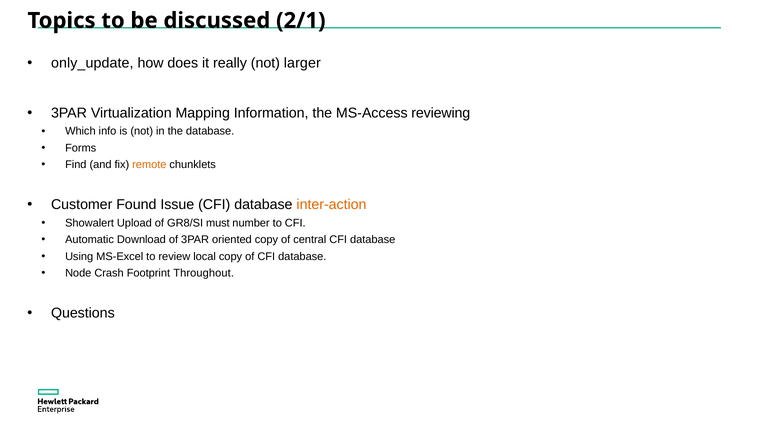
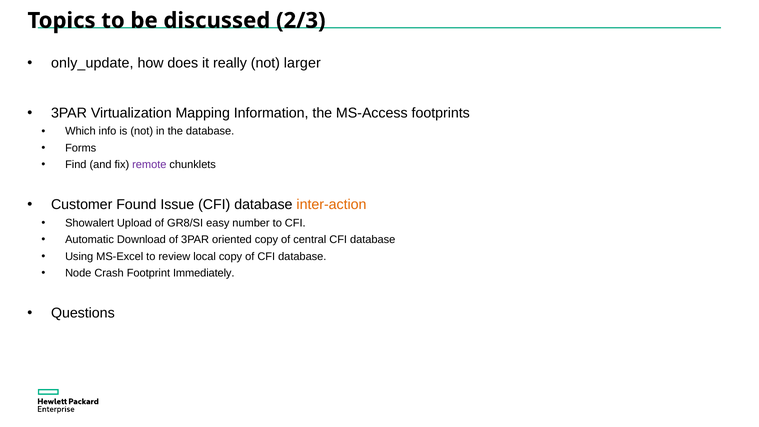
2/1: 2/1 -> 2/3
reviewing: reviewing -> footprints
remote colour: orange -> purple
must: must -> easy
Throughout: Throughout -> Immediately
